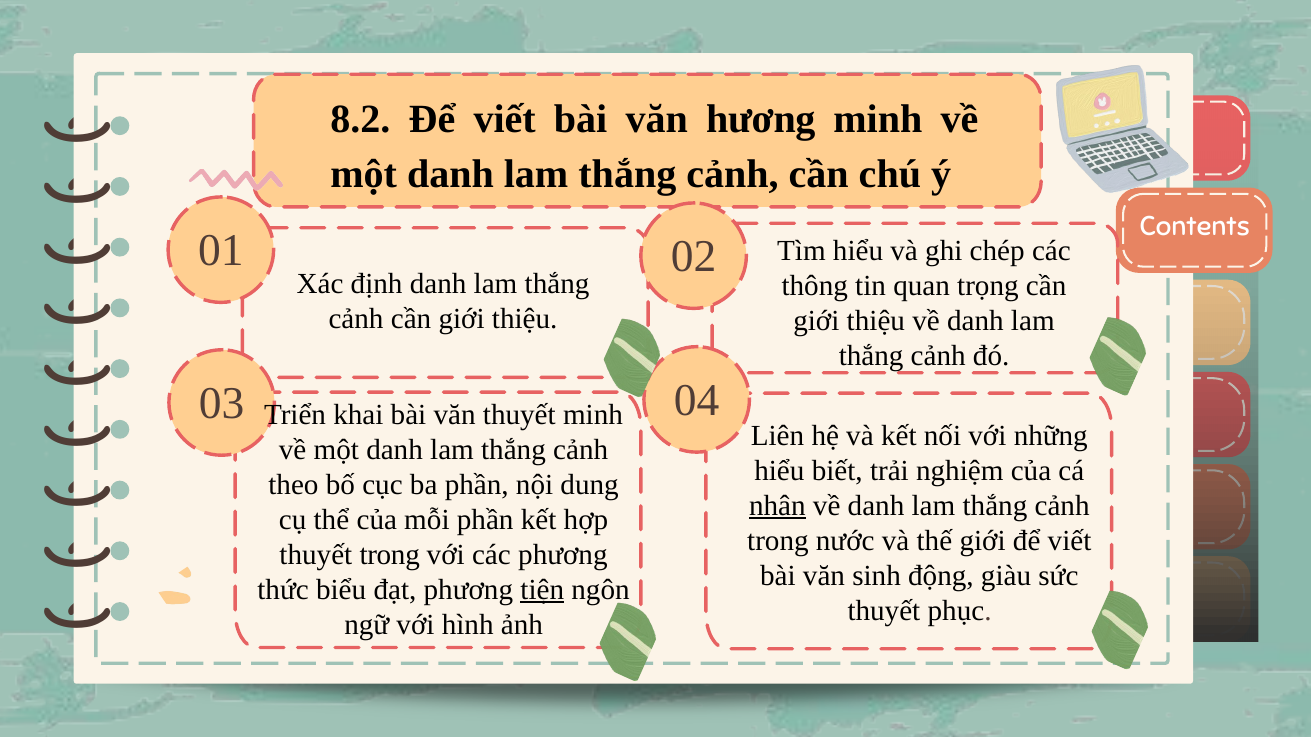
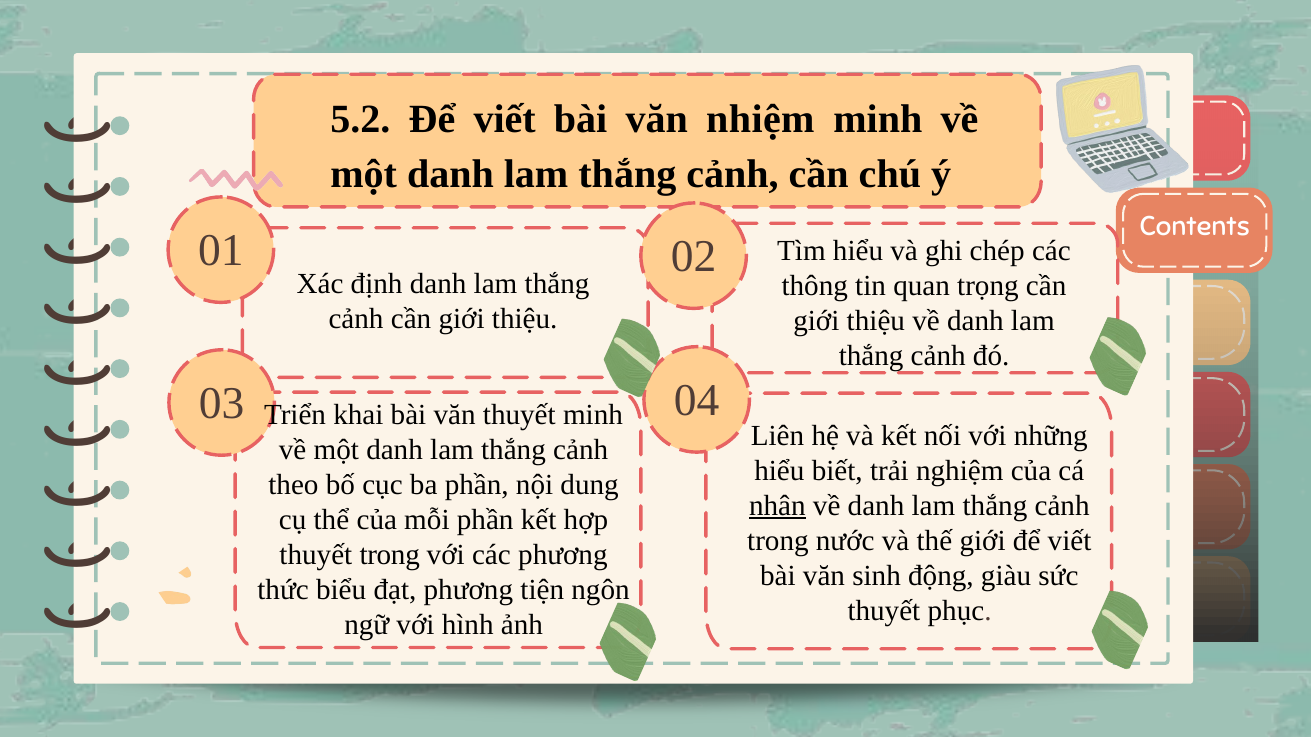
8.2: 8.2 -> 5.2
hương: hương -> nhiệm
tiện underline: present -> none
